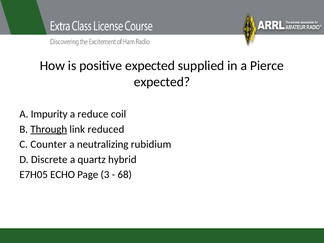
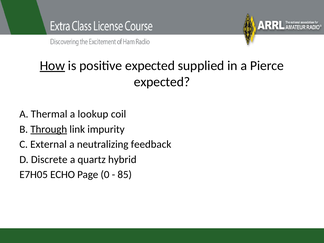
How underline: none -> present
Impurity: Impurity -> Thermal
reduce: reduce -> lookup
reduced: reduced -> impurity
Counter: Counter -> External
rubidium: rubidium -> feedback
3: 3 -> 0
68: 68 -> 85
